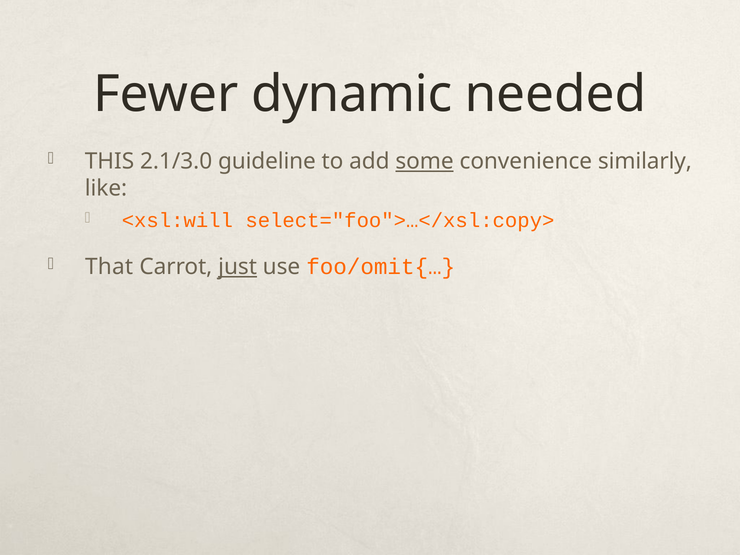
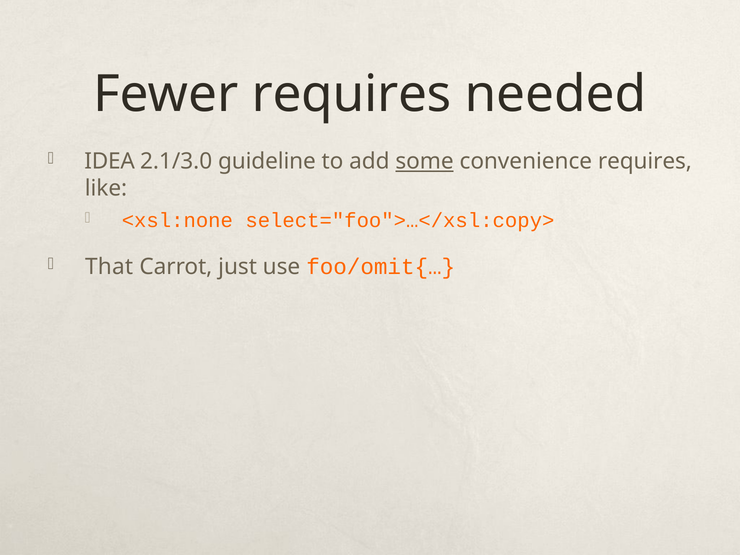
Fewer dynamic: dynamic -> requires
THIS: THIS -> IDEA
convenience similarly: similarly -> requires
<xsl:will: <xsl:will -> <xsl:none
just underline: present -> none
